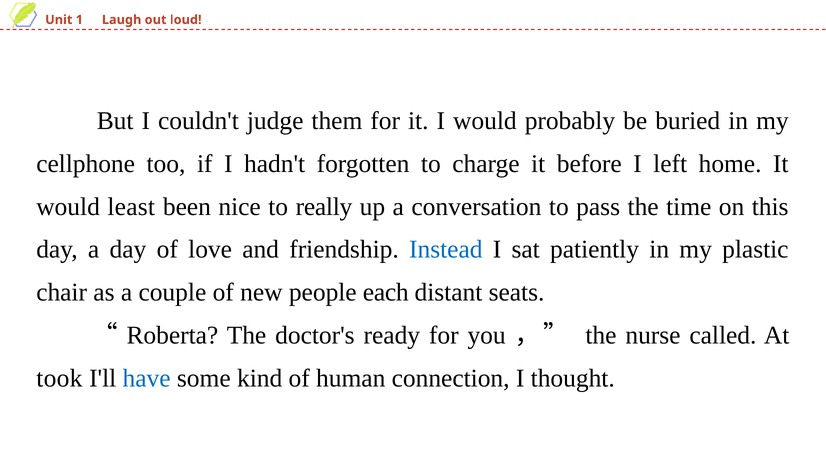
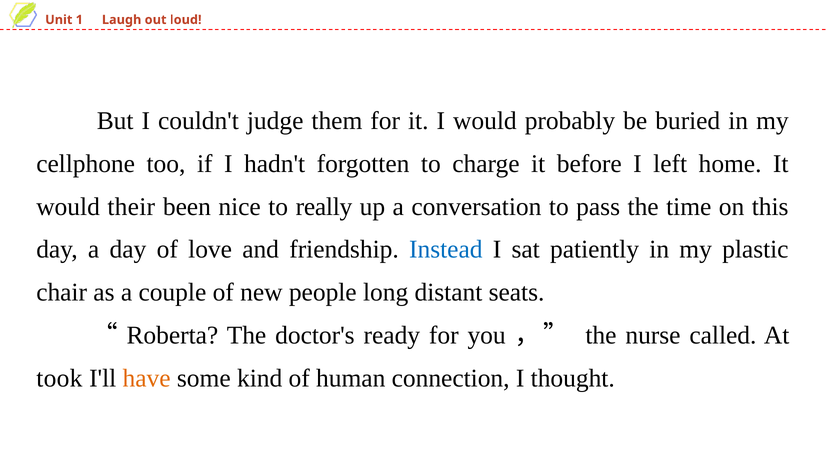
least: least -> their
each: each -> long
have colour: blue -> orange
